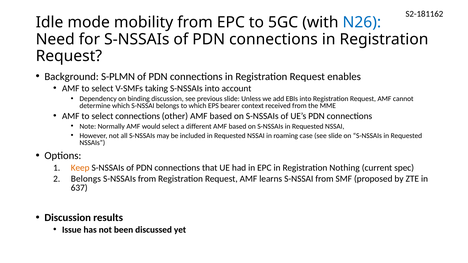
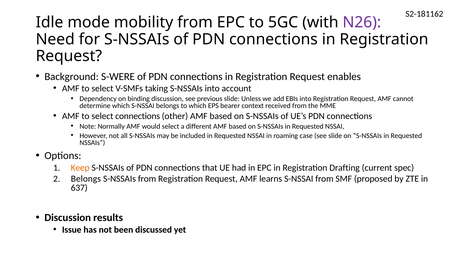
N26 colour: blue -> purple
S-PLMN: S-PLMN -> S-WERE
Nothing: Nothing -> Drafting
